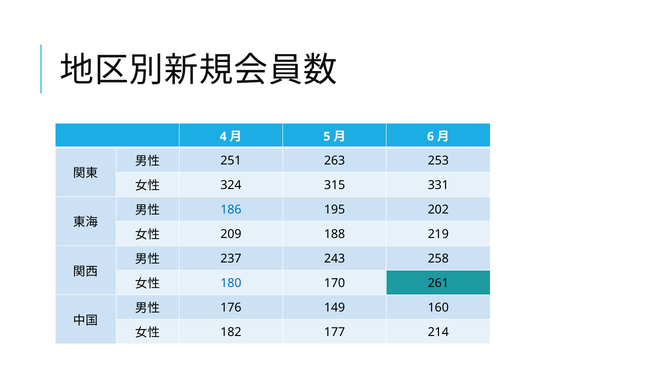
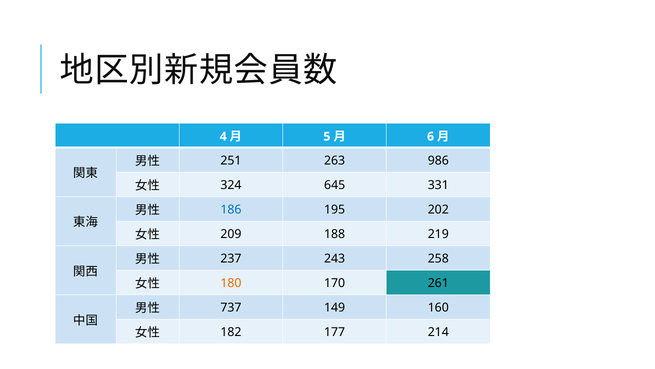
253: 253 -> 986
315: 315 -> 645
180 colour: blue -> orange
176: 176 -> 737
